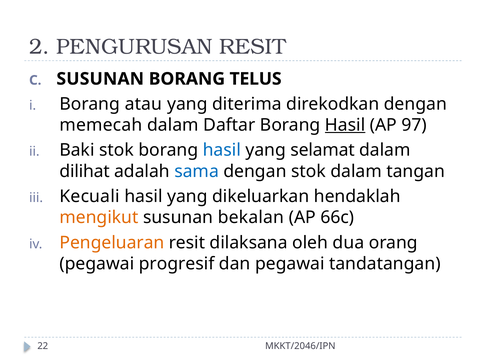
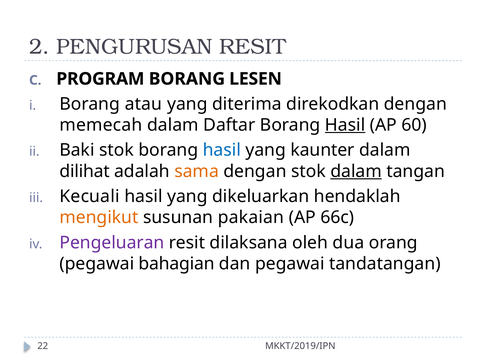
SUSUNAN at (100, 79): SUSUNAN -> PROGRAM
TELUS: TELUS -> LESEN
97: 97 -> 60
selamat: selamat -> kaunter
sama colour: blue -> orange
dalam at (356, 172) underline: none -> present
bekalan: bekalan -> pakaian
Pengeluaran colour: orange -> purple
progresif: progresif -> bahagian
MKKT/2046/IPN: MKKT/2046/IPN -> MKKT/2019/IPN
